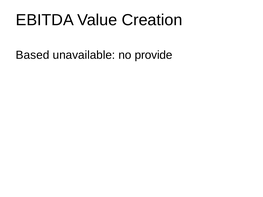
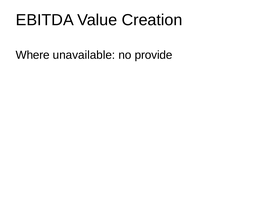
Based: Based -> Where
